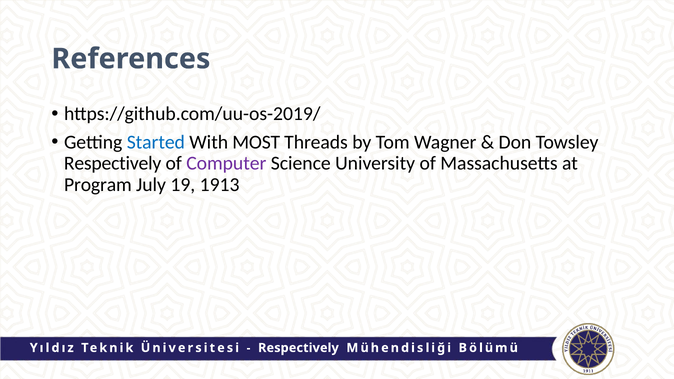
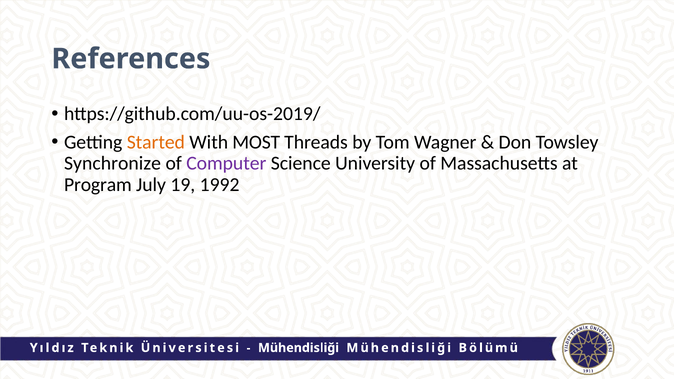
Started colour: blue -> orange
Respectively at (113, 163): Respectively -> Synchronize
1913: 1913 -> 1992
Respectively at (298, 348): Respectively -> Mühendisliği
